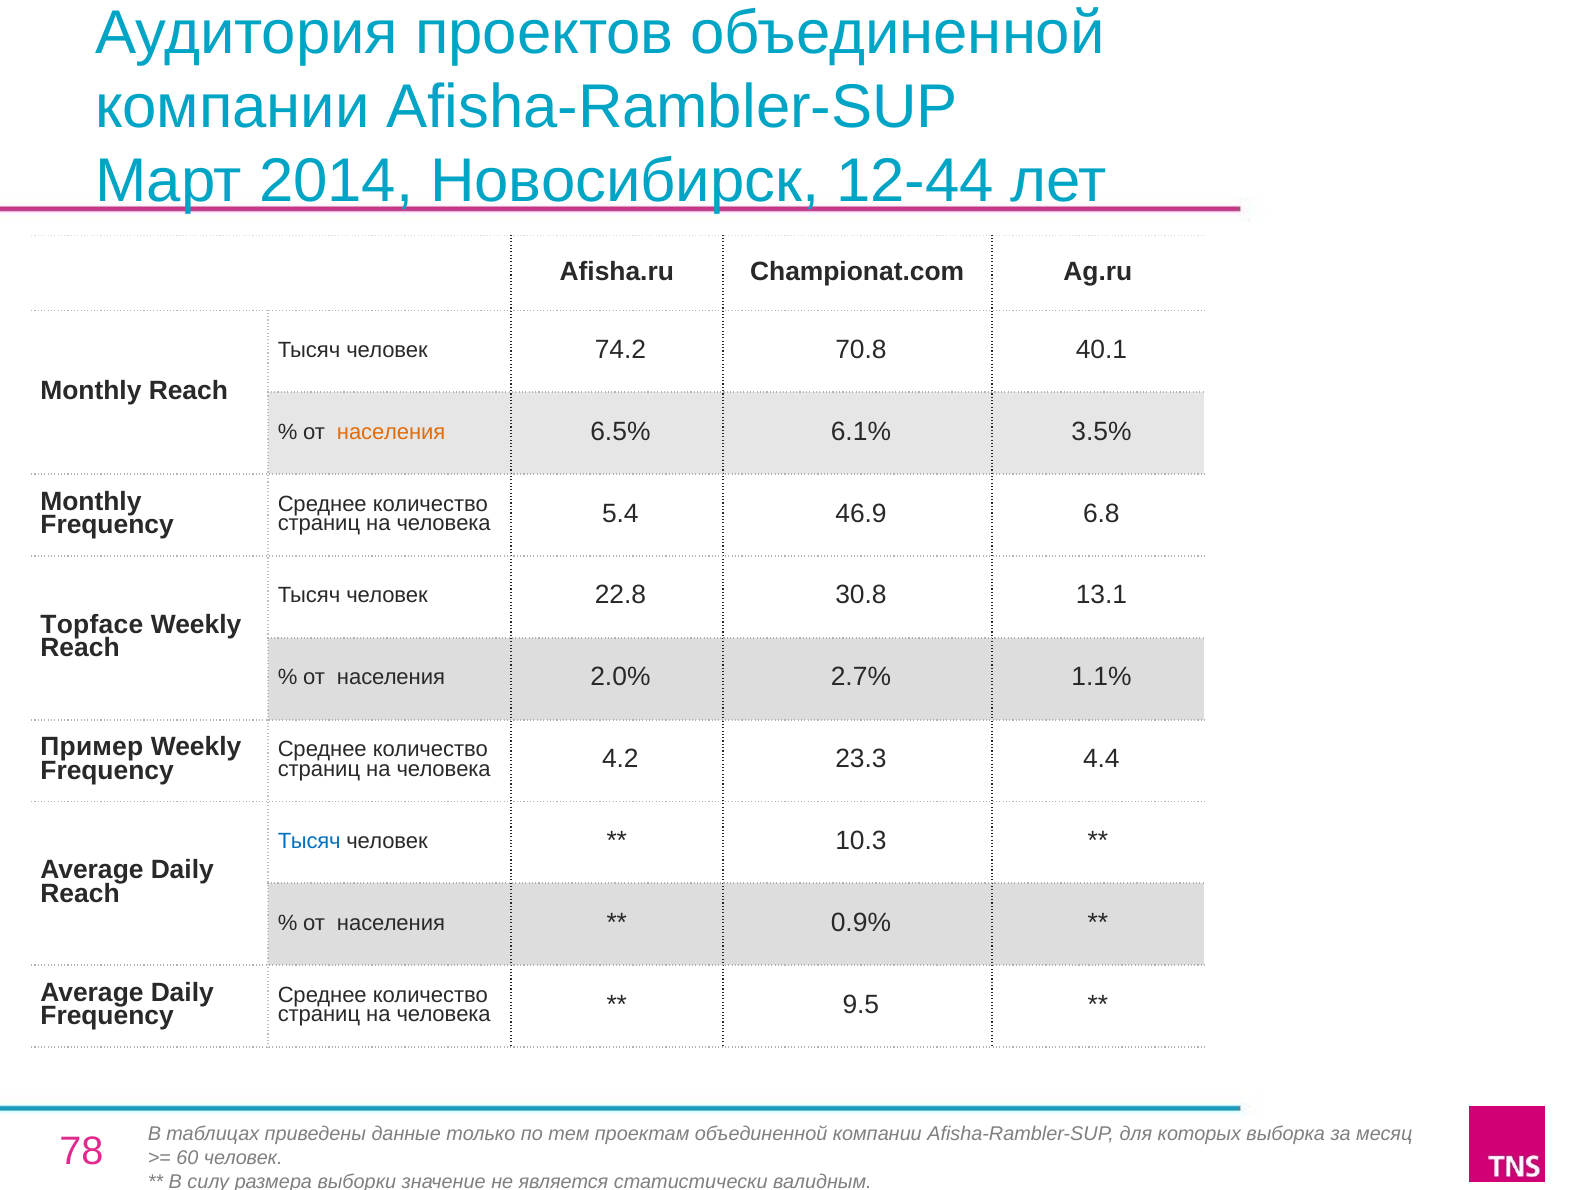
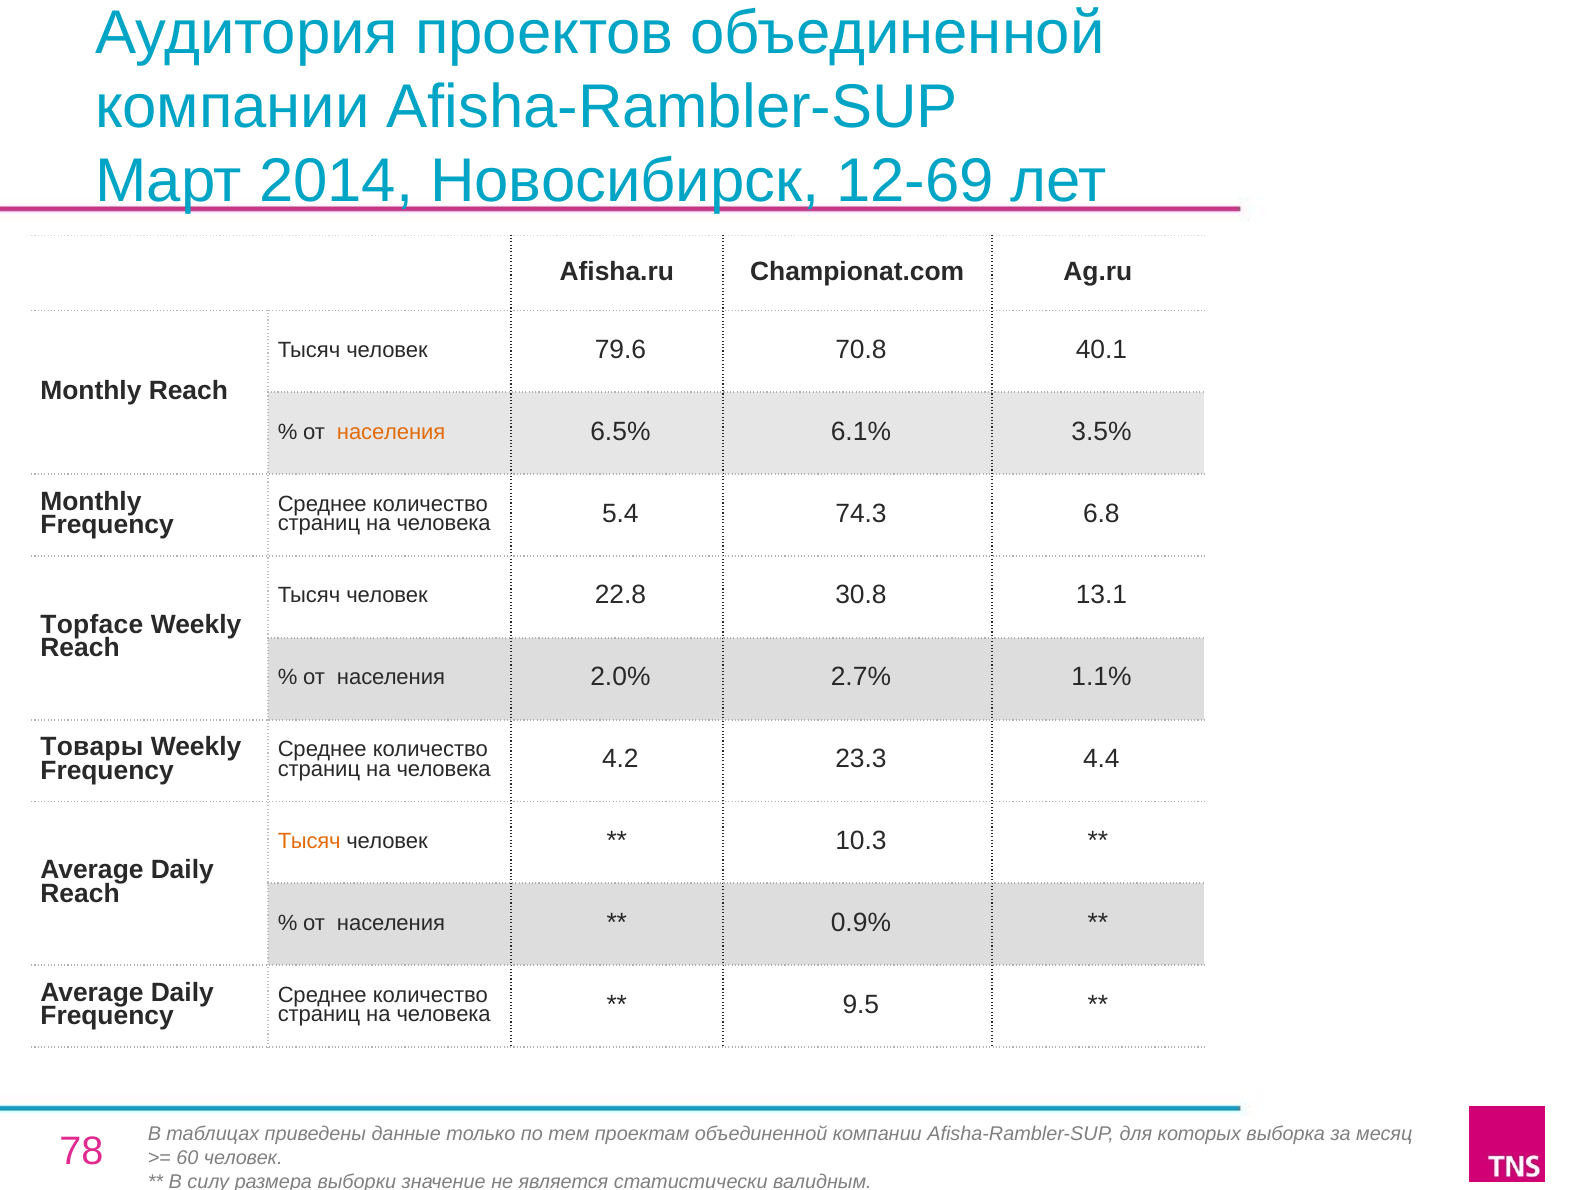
12-44: 12-44 -> 12-69
74.2: 74.2 -> 79.6
46.9: 46.9 -> 74.3
Пример: Пример -> Товары
Тысяч at (309, 841) colour: blue -> orange
